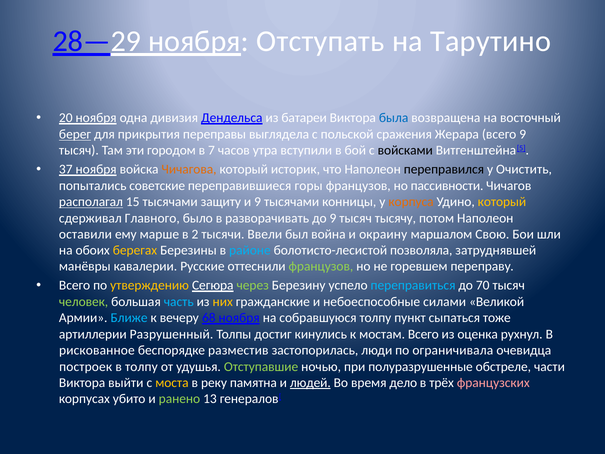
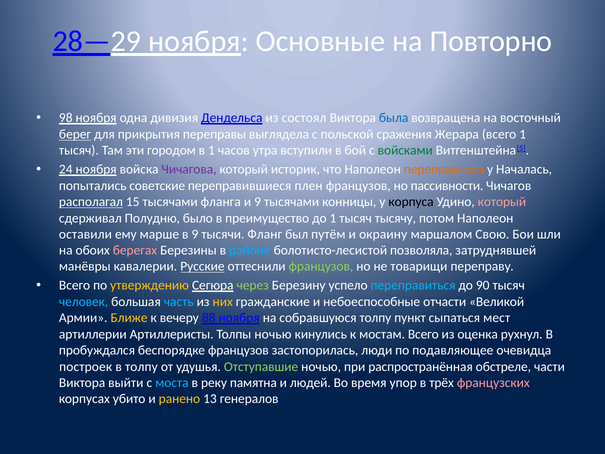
Отступать: Отступать -> Основные
Тарутино: Тарутино -> Повторно
20: 20 -> 98
батареи: батареи -> состоял
всего 9: 9 -> 1
в 7: 7 -> 1
войсками colour: black -> green
37: 37 -> 24
Чичагова colour: orange -> purple
переправился colour: black -> orange
Очистить: Очистить -> Началась
горы: горы -> плен
защиту: защиту -> фланга
корпуса colour: orange -> black
который at (502, 202) colour: yellow -> pink
Главного: Главного -> Полудню
разворачивать: разворачивать -> преимущество
до 9: 9 -> 1
в 2: 2 -> 9
Ввели: Ввели -> Фланг
война: война -> путём
берегах colour: yellow -> pink
Русские underline: none -> present
горевшем: горевшем -> товарищи
70: 70 -> 90
человек colour: light green -> light blue
силами: силами -> отчасти
Ближе colour: light blue -> yellow
68: 68 -> 88
тоже: тоже -> мест
Разрушенный: Разрушенный -> Артиллеристы
Толпы достиг: достиг -> ночью
рискованное: рискованное -> пробуждался
беспорядке разместив: разместив -> французов
ограничивала: ограничивала -> подавляющее
полуразрушенные: полуразрушенные -> распространённая
моста colour: yellow -> light blue
людей underline: present -> none
дело: дело -> упор
ранено colour: light green -> yellow
